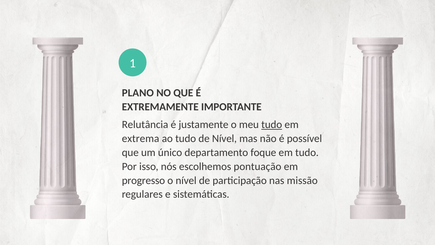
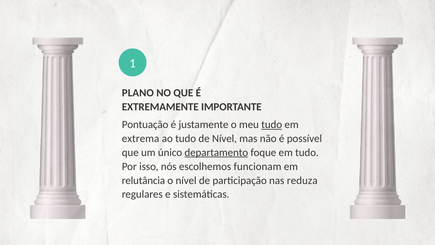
Relutância: Relutância -> Pontuação
departamento underline: none -> present
pontuação: pontuação -> funcionam
progresso: progresso -> relutância
missão: missão -> reduza
